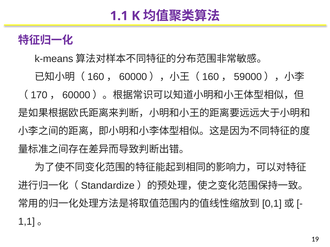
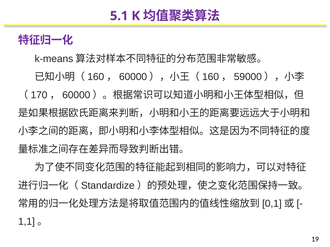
1.1: 1.1 -> 5.1
